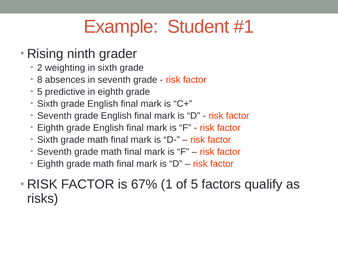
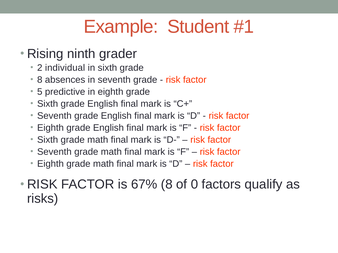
weighting: weighting -> individual
67% 1: 1 -> 8
of 5: 5 -> 0
